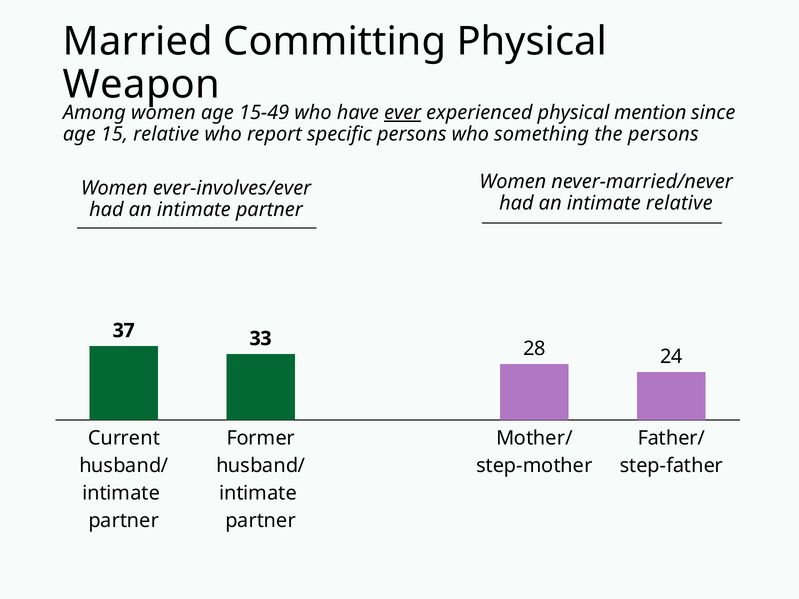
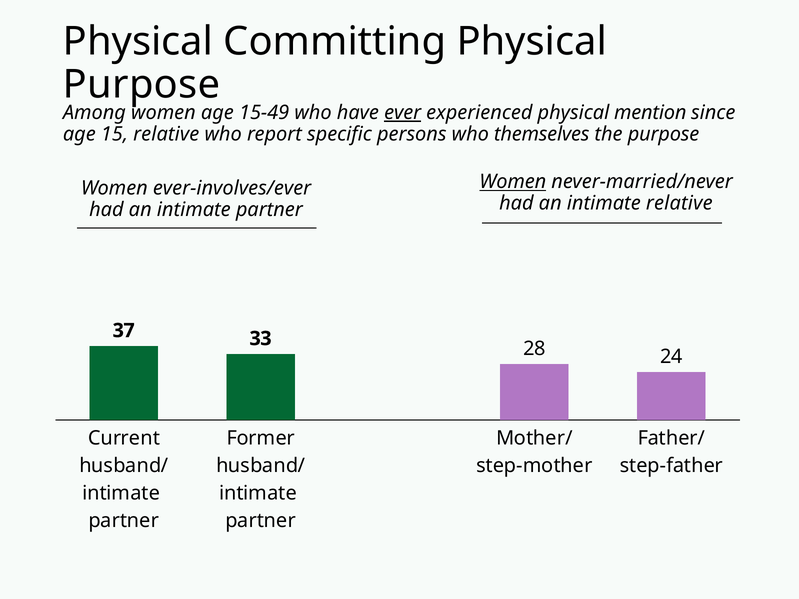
Married at (138, 41): Married -> Physical
Weapon at (142, 85): Weapon -> Purpose
something: something -> themselves
the persons: persons -> purpose
Women at (513, 182) underline: none -> present
